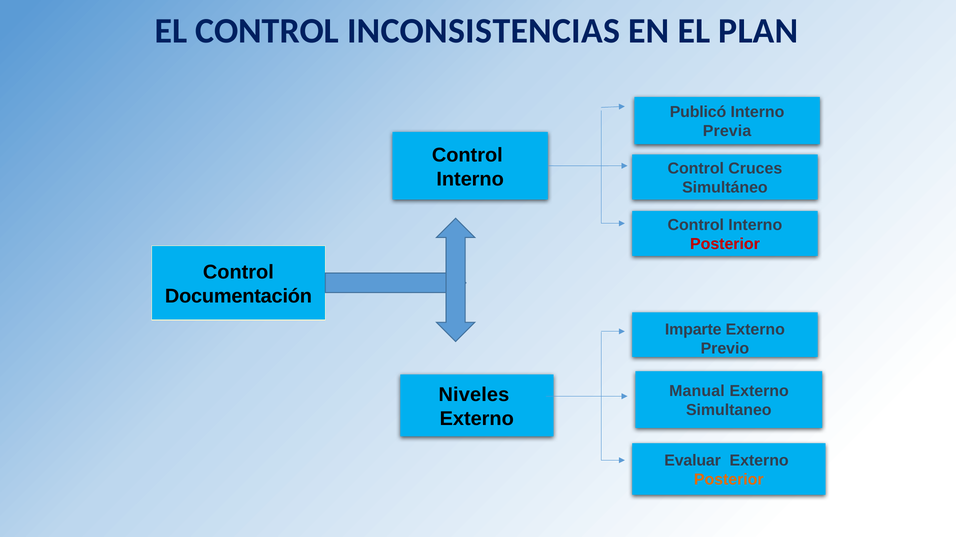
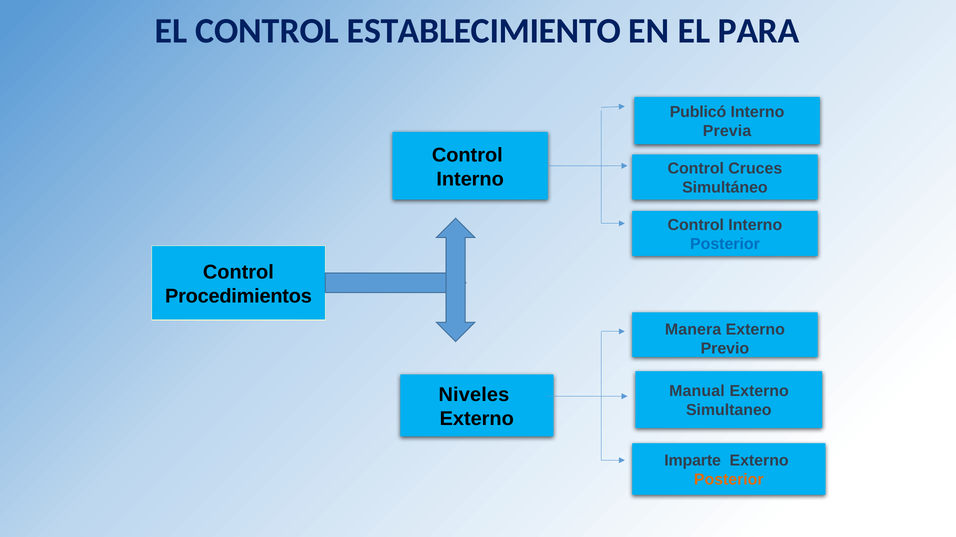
INCONSISTENCIAS: INCONSISTENCIAS -> ESTABLECIMIENTO
PLAN: PLAN -> PARA
Posterior at (725, 244) colour: red -> blue
Documentación: Documentación -> Procedimientos
Imparte: Imparte -> Manera
Evaluar: Evaluar -> Imparte
